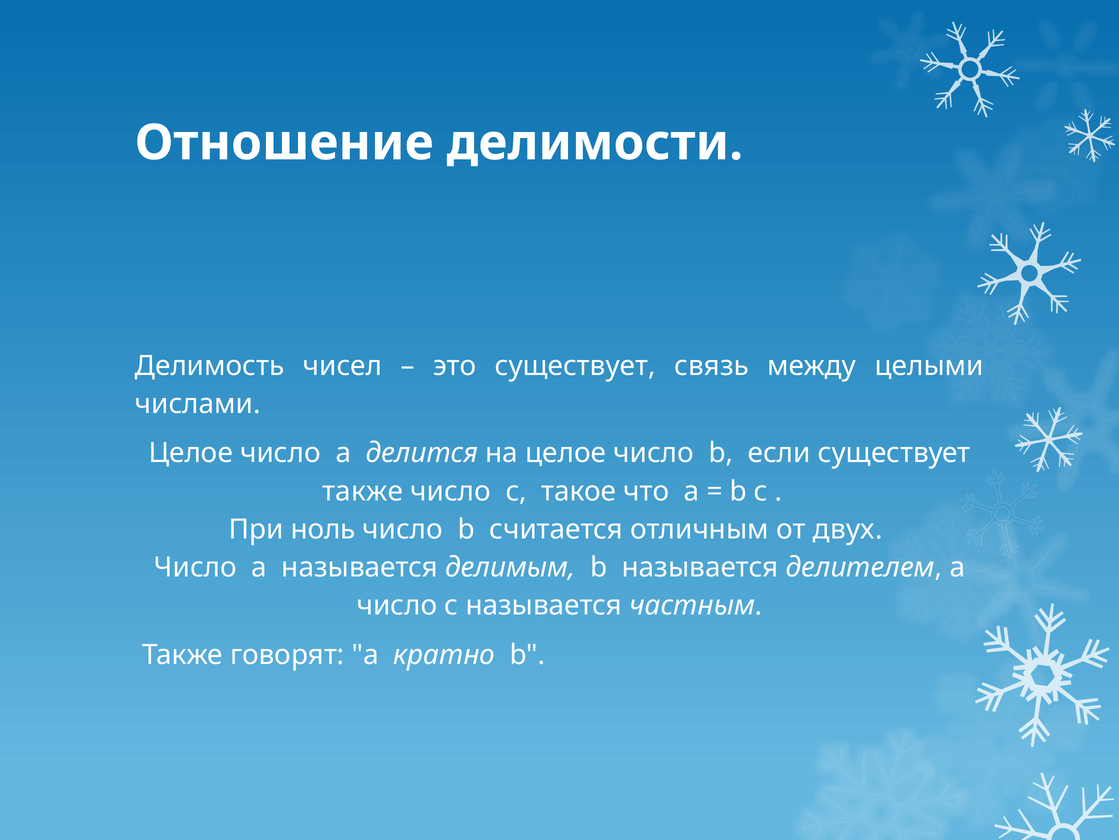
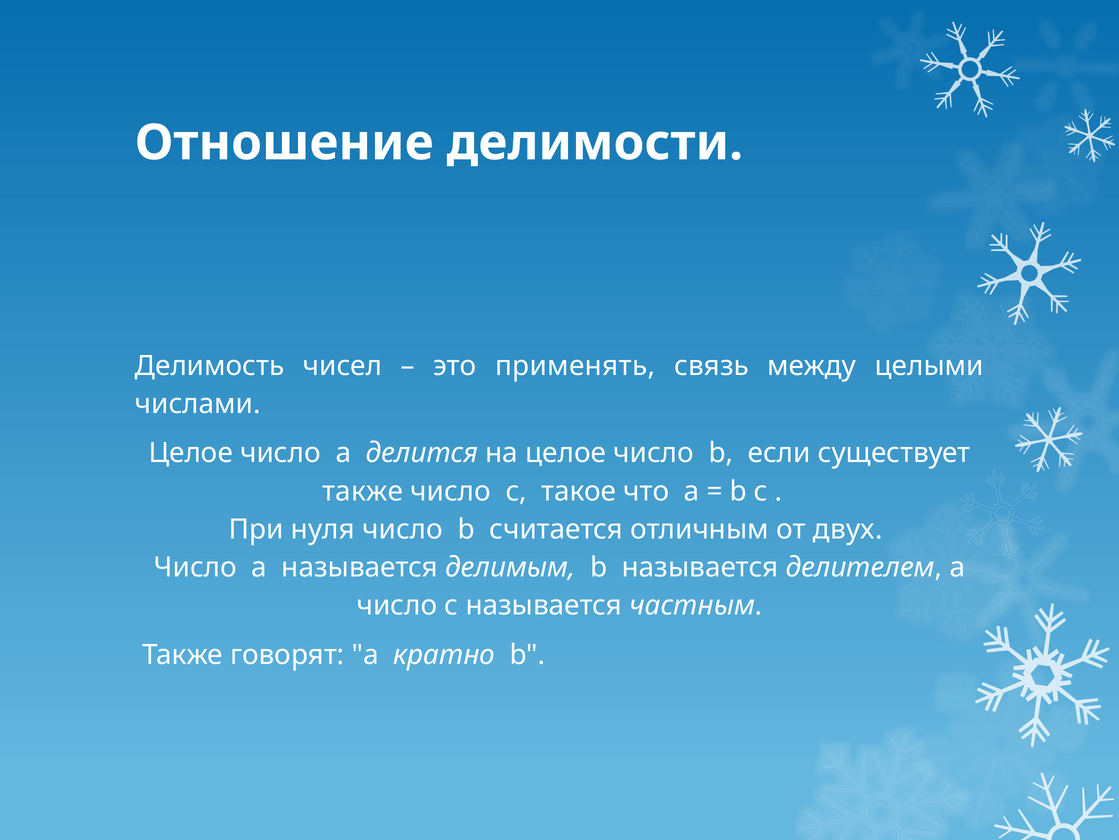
это существует: существует -> применять
ноль: ноль -> нуля
